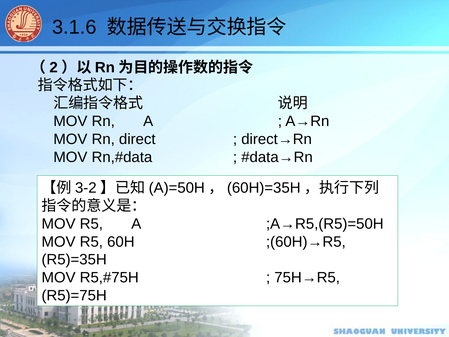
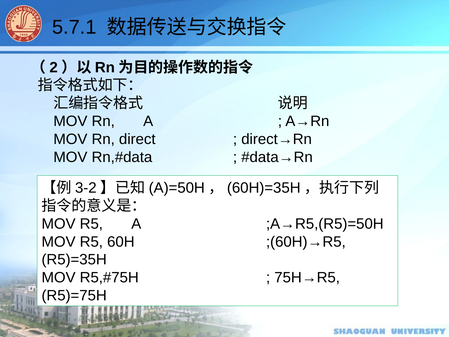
3.1.6: 3.1.6 -> 5.7.1
